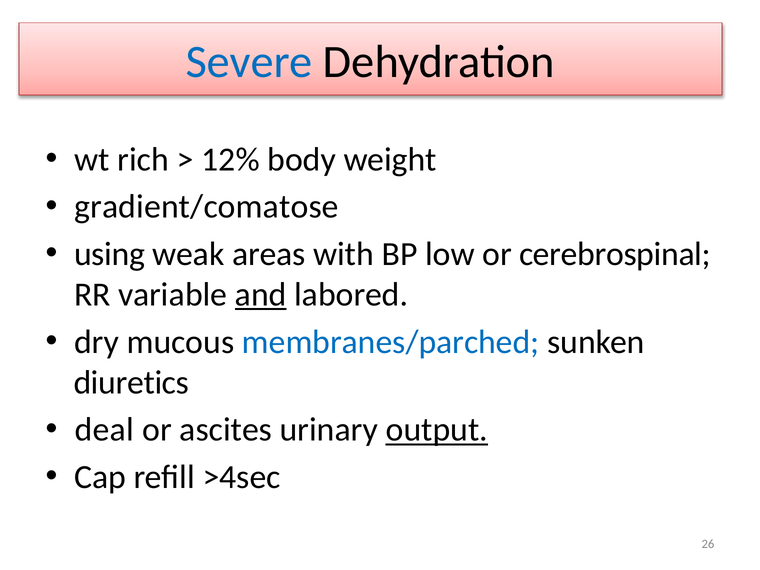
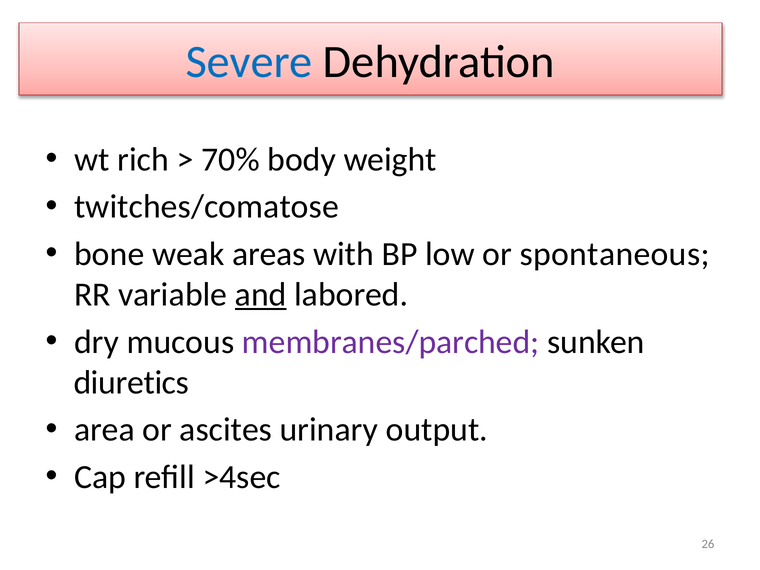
12%: 12% -> 70%
gradient/comatose: gradient/comatose -> twitches/comatose
using: using -> bone
cerebrospinal: cerebrospinal -> spontaneous
membranes/parched colour: blue -> purple
deal: deal -> area
output underline: present -> none
